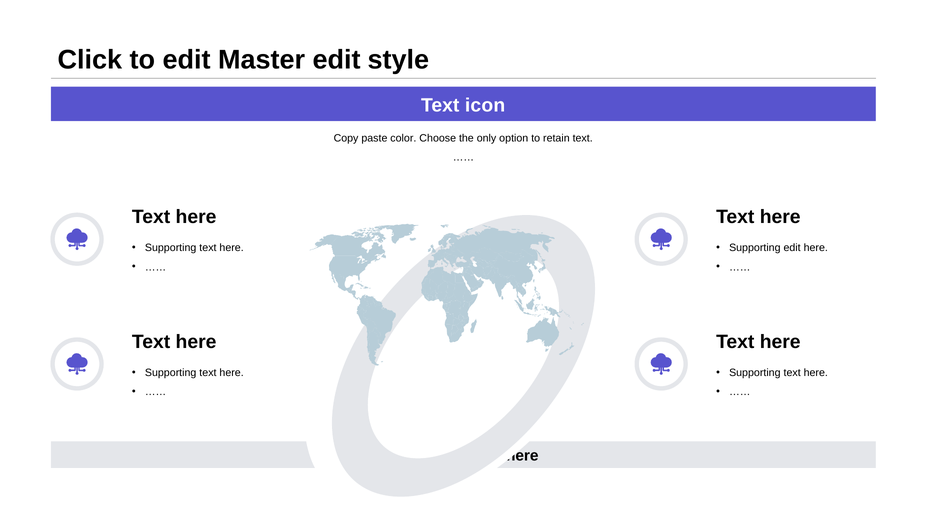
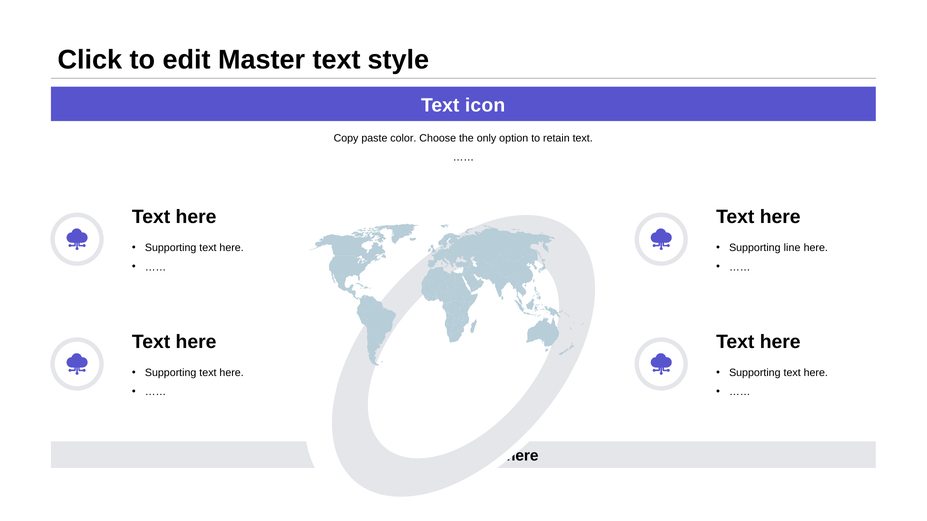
Master edit: edit -> text
Supporting edit: edit -> line
